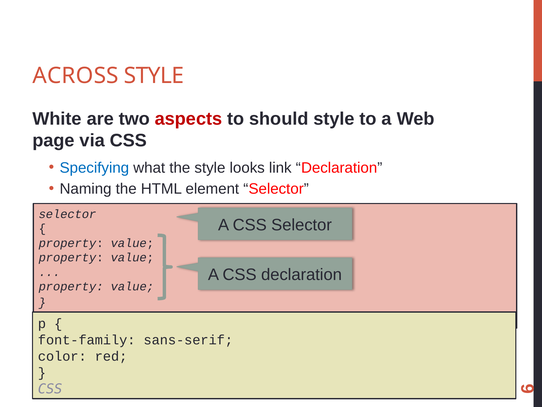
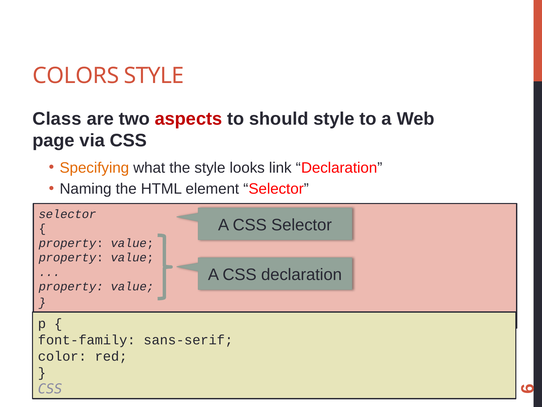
ACROSS: ACROSS -> COLORS
White: White -> Class
Specifying colour: blue -> orange
